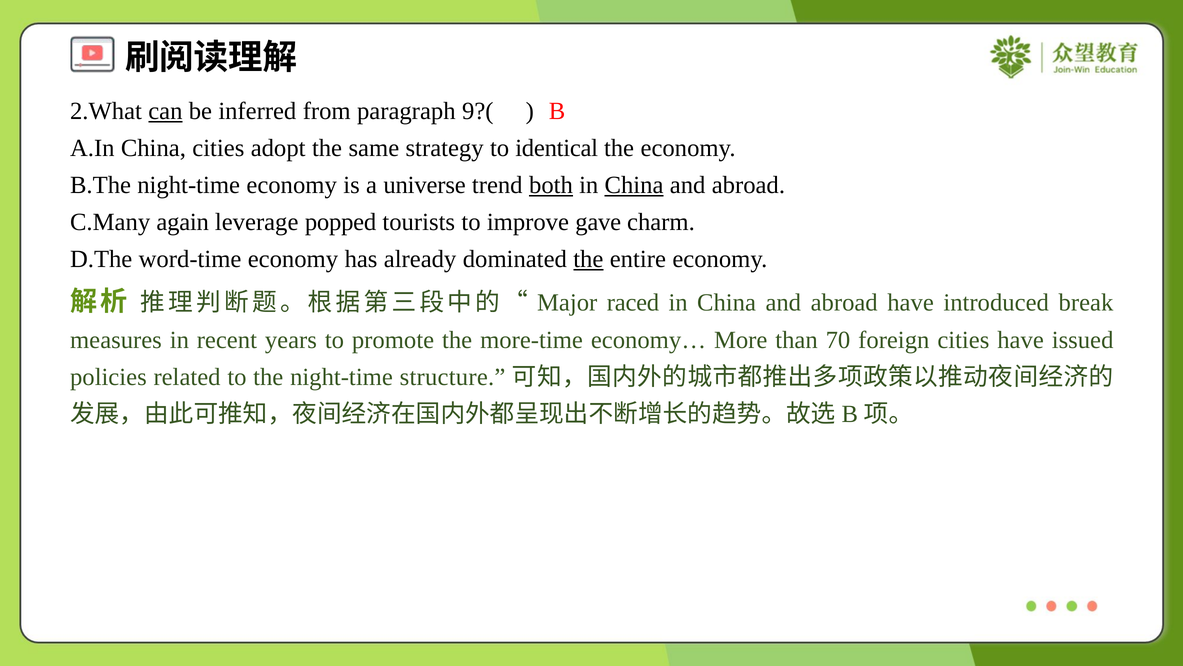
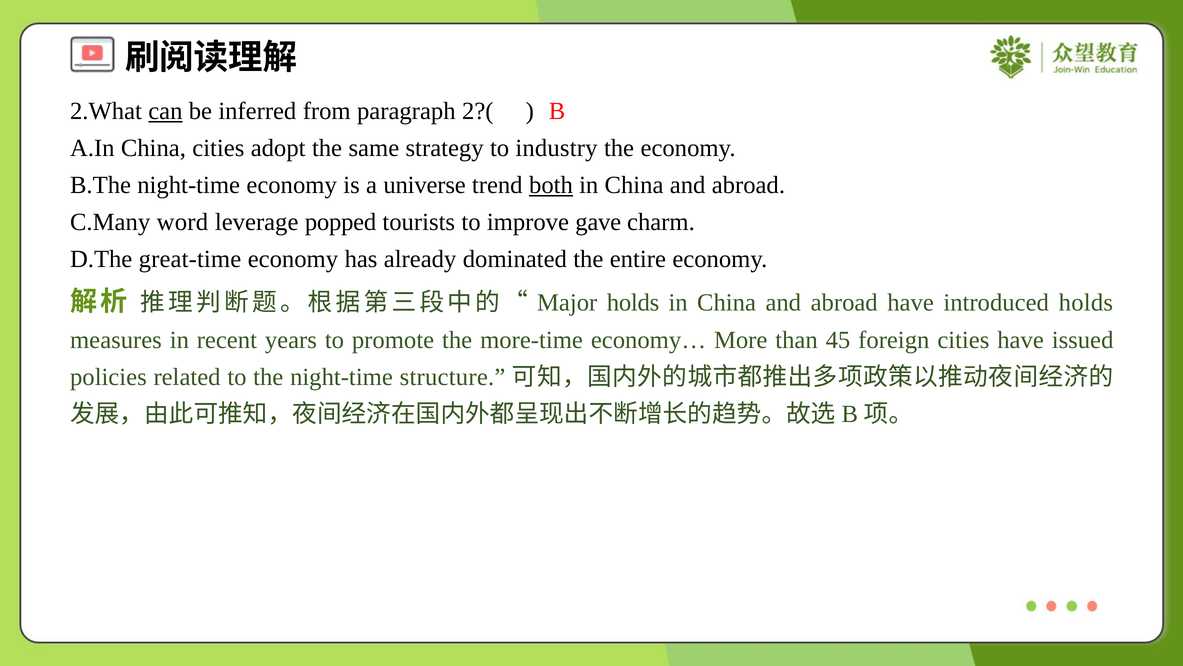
9?(: 9?( -> 2?(
identical: identical -> industry
China at (634, 185) underline: present -> none
again: again -> word
word-time: word-time -> great-time
the at (588, 259) underline: present -> none
raced at (633, 303): raced -> holds
introduced break: break -> holds
70: 70 -> 45
